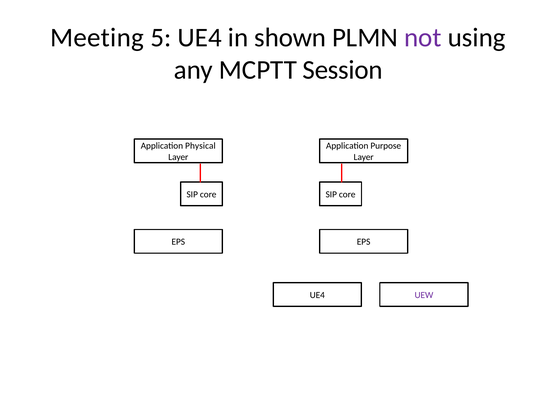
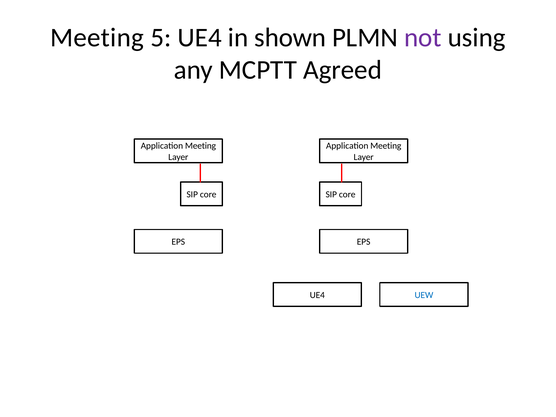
Session: Session -> Agreed
Physical at (200, 146): Physical -> Meeting
Purpose at (386, 146): Purpose -> Meeting
UEW colour: purple -> blue
